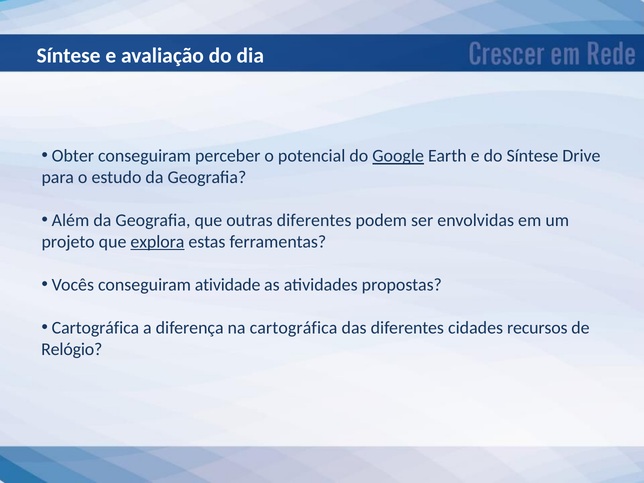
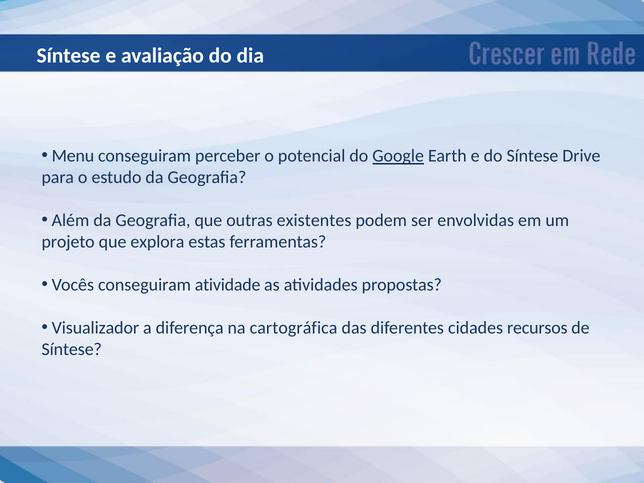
Obter: Obter -> Menu
outras diferentes: diferentes -> existentes
explora underline: present -> none
Cartográfica at (95, 328): Cartográfica -> Visualizador
Relógio at (72, 349): Relógio -> Síntese
